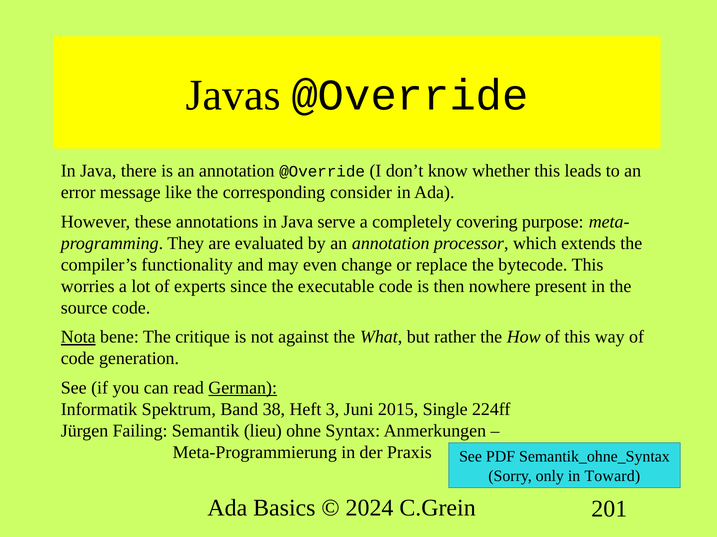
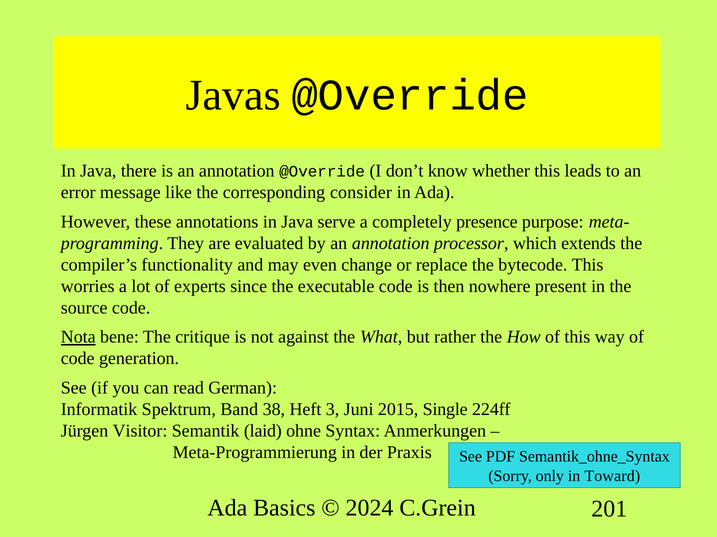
covering: covering -> presence
German underline: present -> none
Failing: Failing -> Visitor
lieu: lieu -> laid
